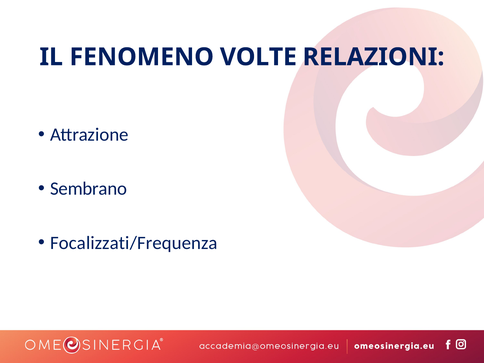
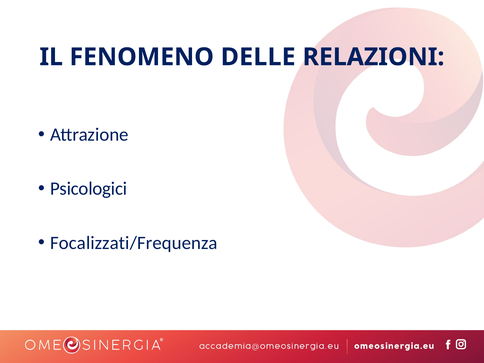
VOLTE: VOLTE -> DELLE
Sembrano: Sembrano -> Psicologici
